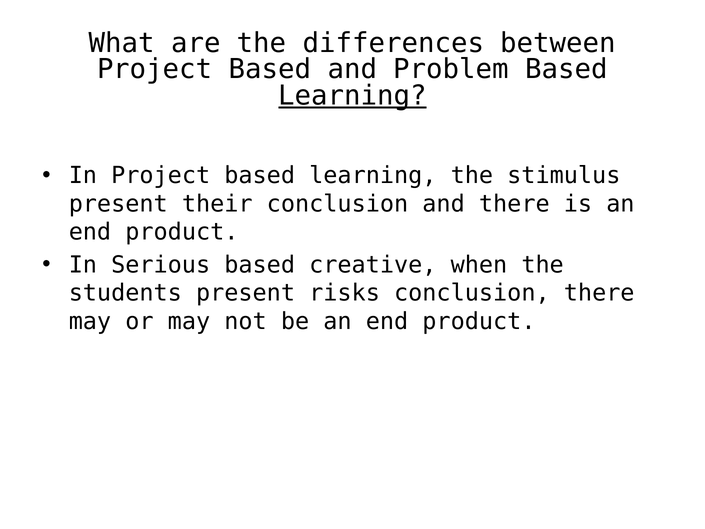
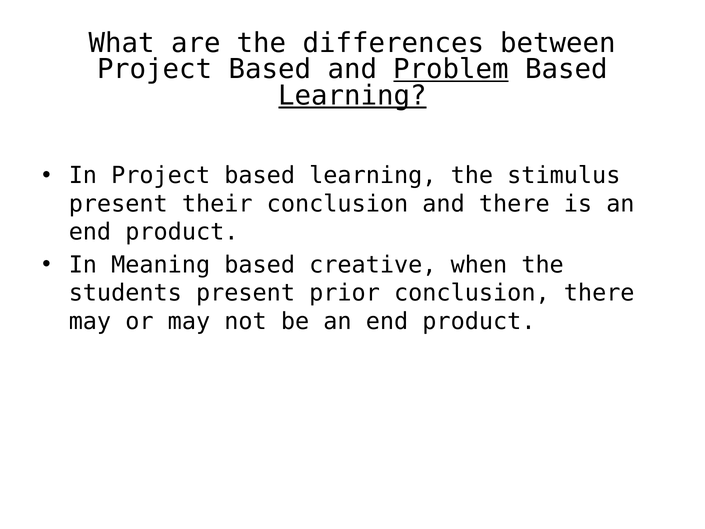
Problem underline: none -> present
Serious: Serious -> Meaning
risks: risks -> prior
